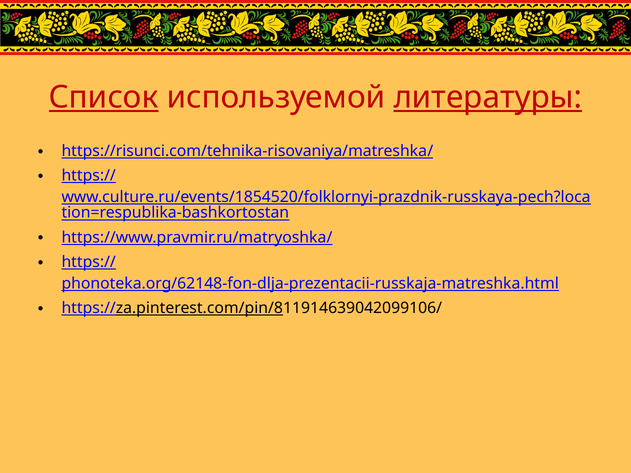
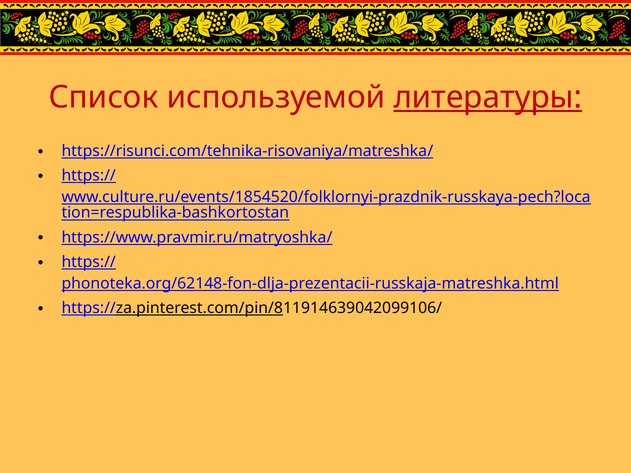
Список underline: present -> none
